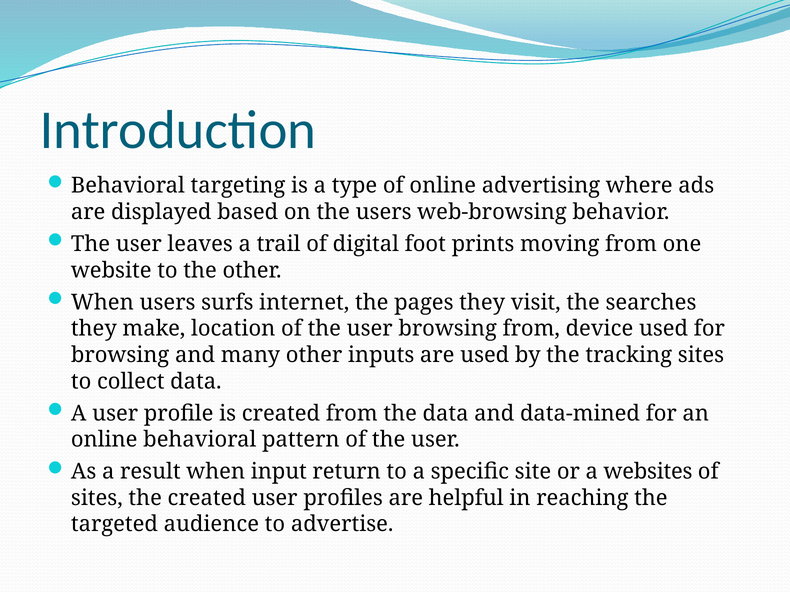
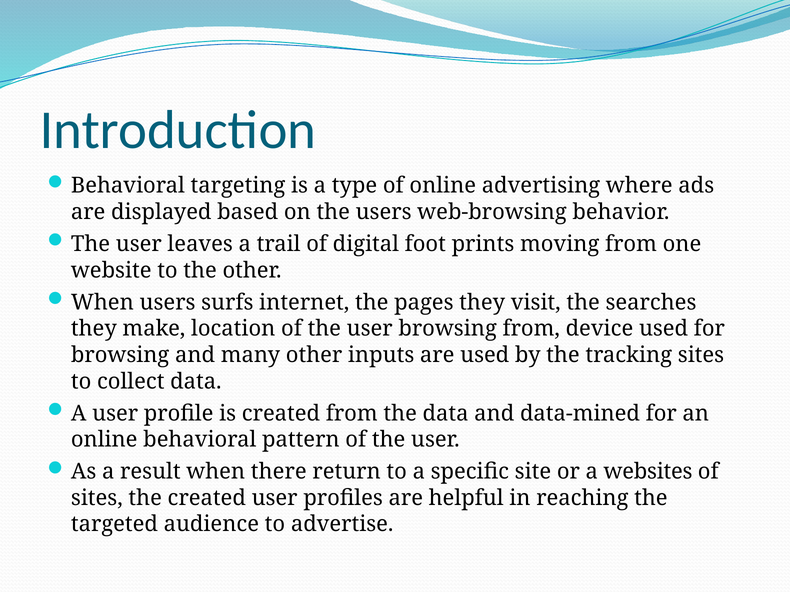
input: input -> there
